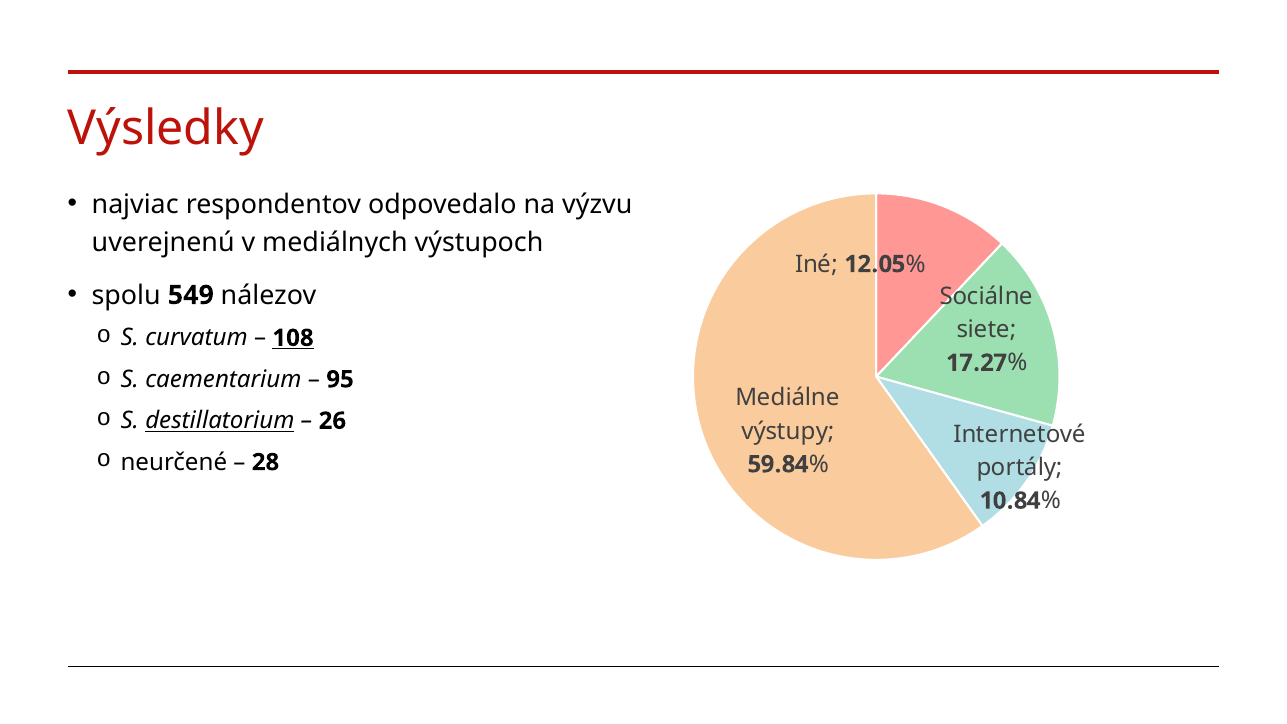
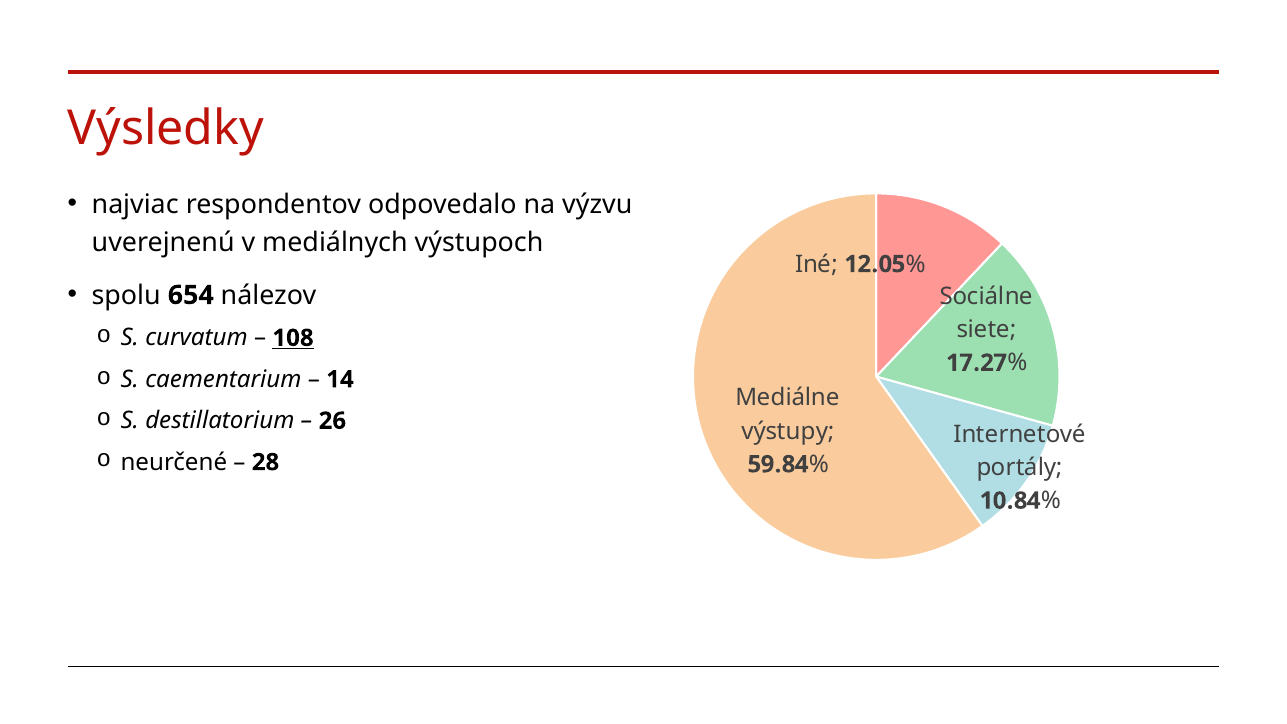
549: 549 -> 654
95: 95 -> 14
destillatorium underline: present -> none
